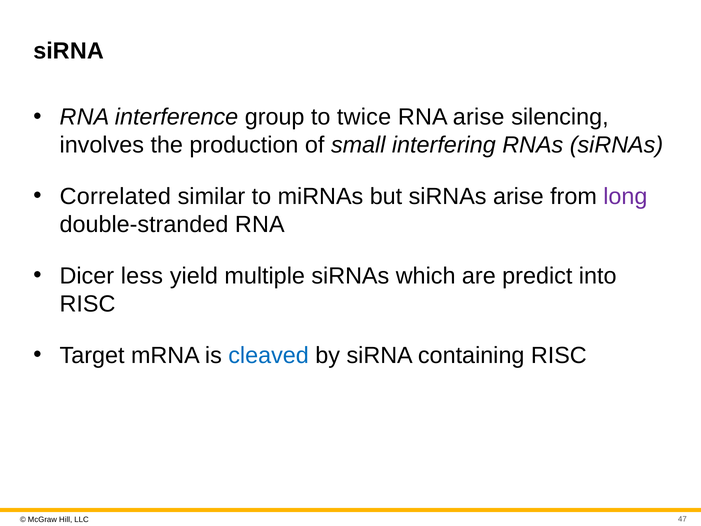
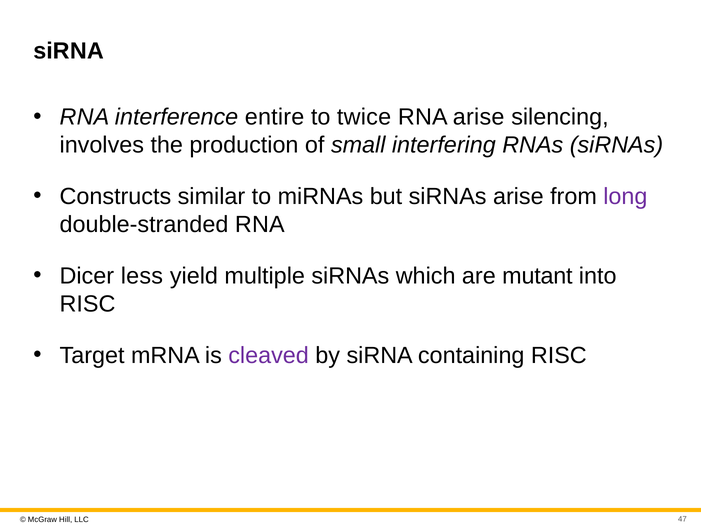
group: group -> entire
Correlated: Correlated -> Constructs
predict: predict -> mutant
cleaved colour: blue -> purple
